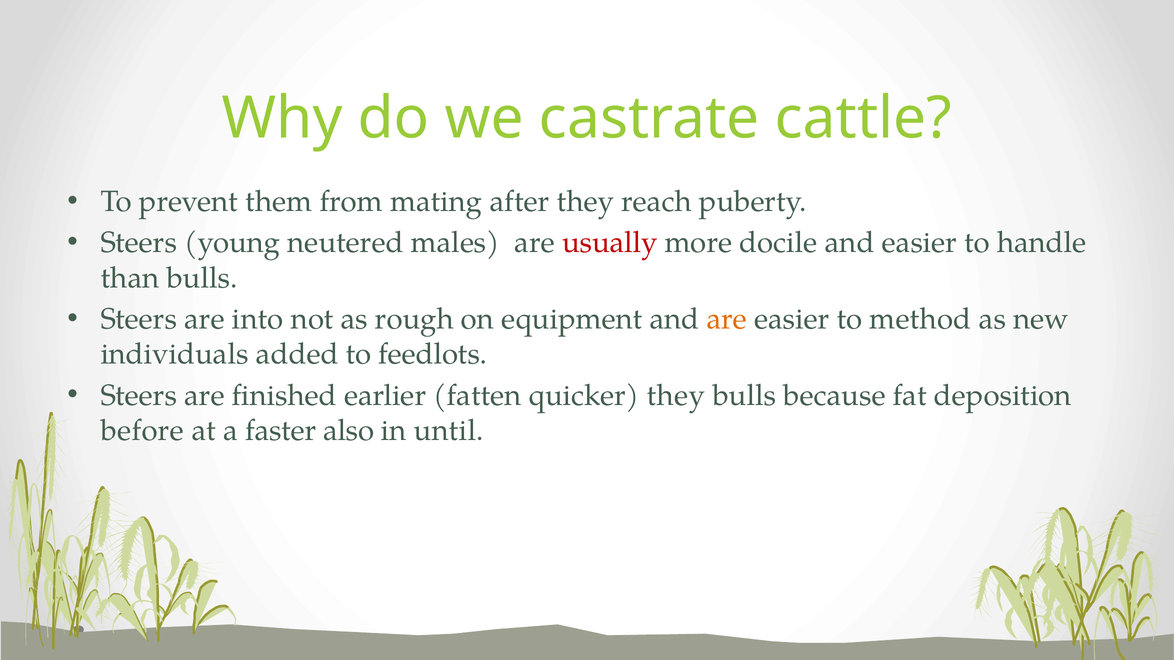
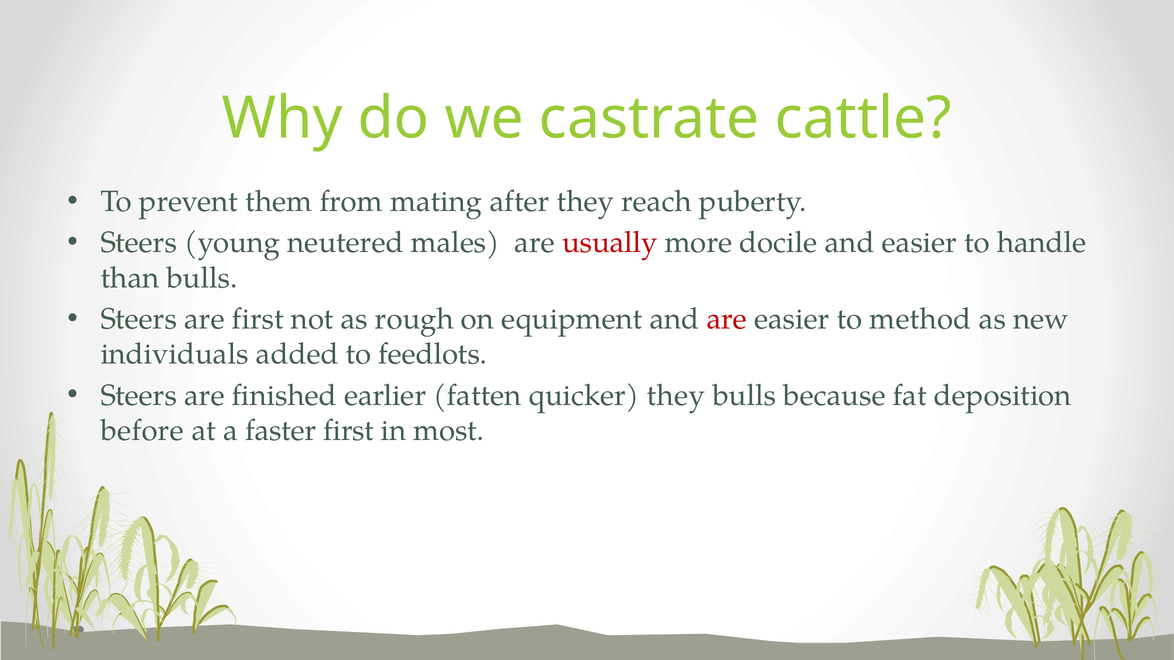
are into: into -> first
are at (727, 319) colour: orange -> red
faster also: also -> first
until: until -> most
